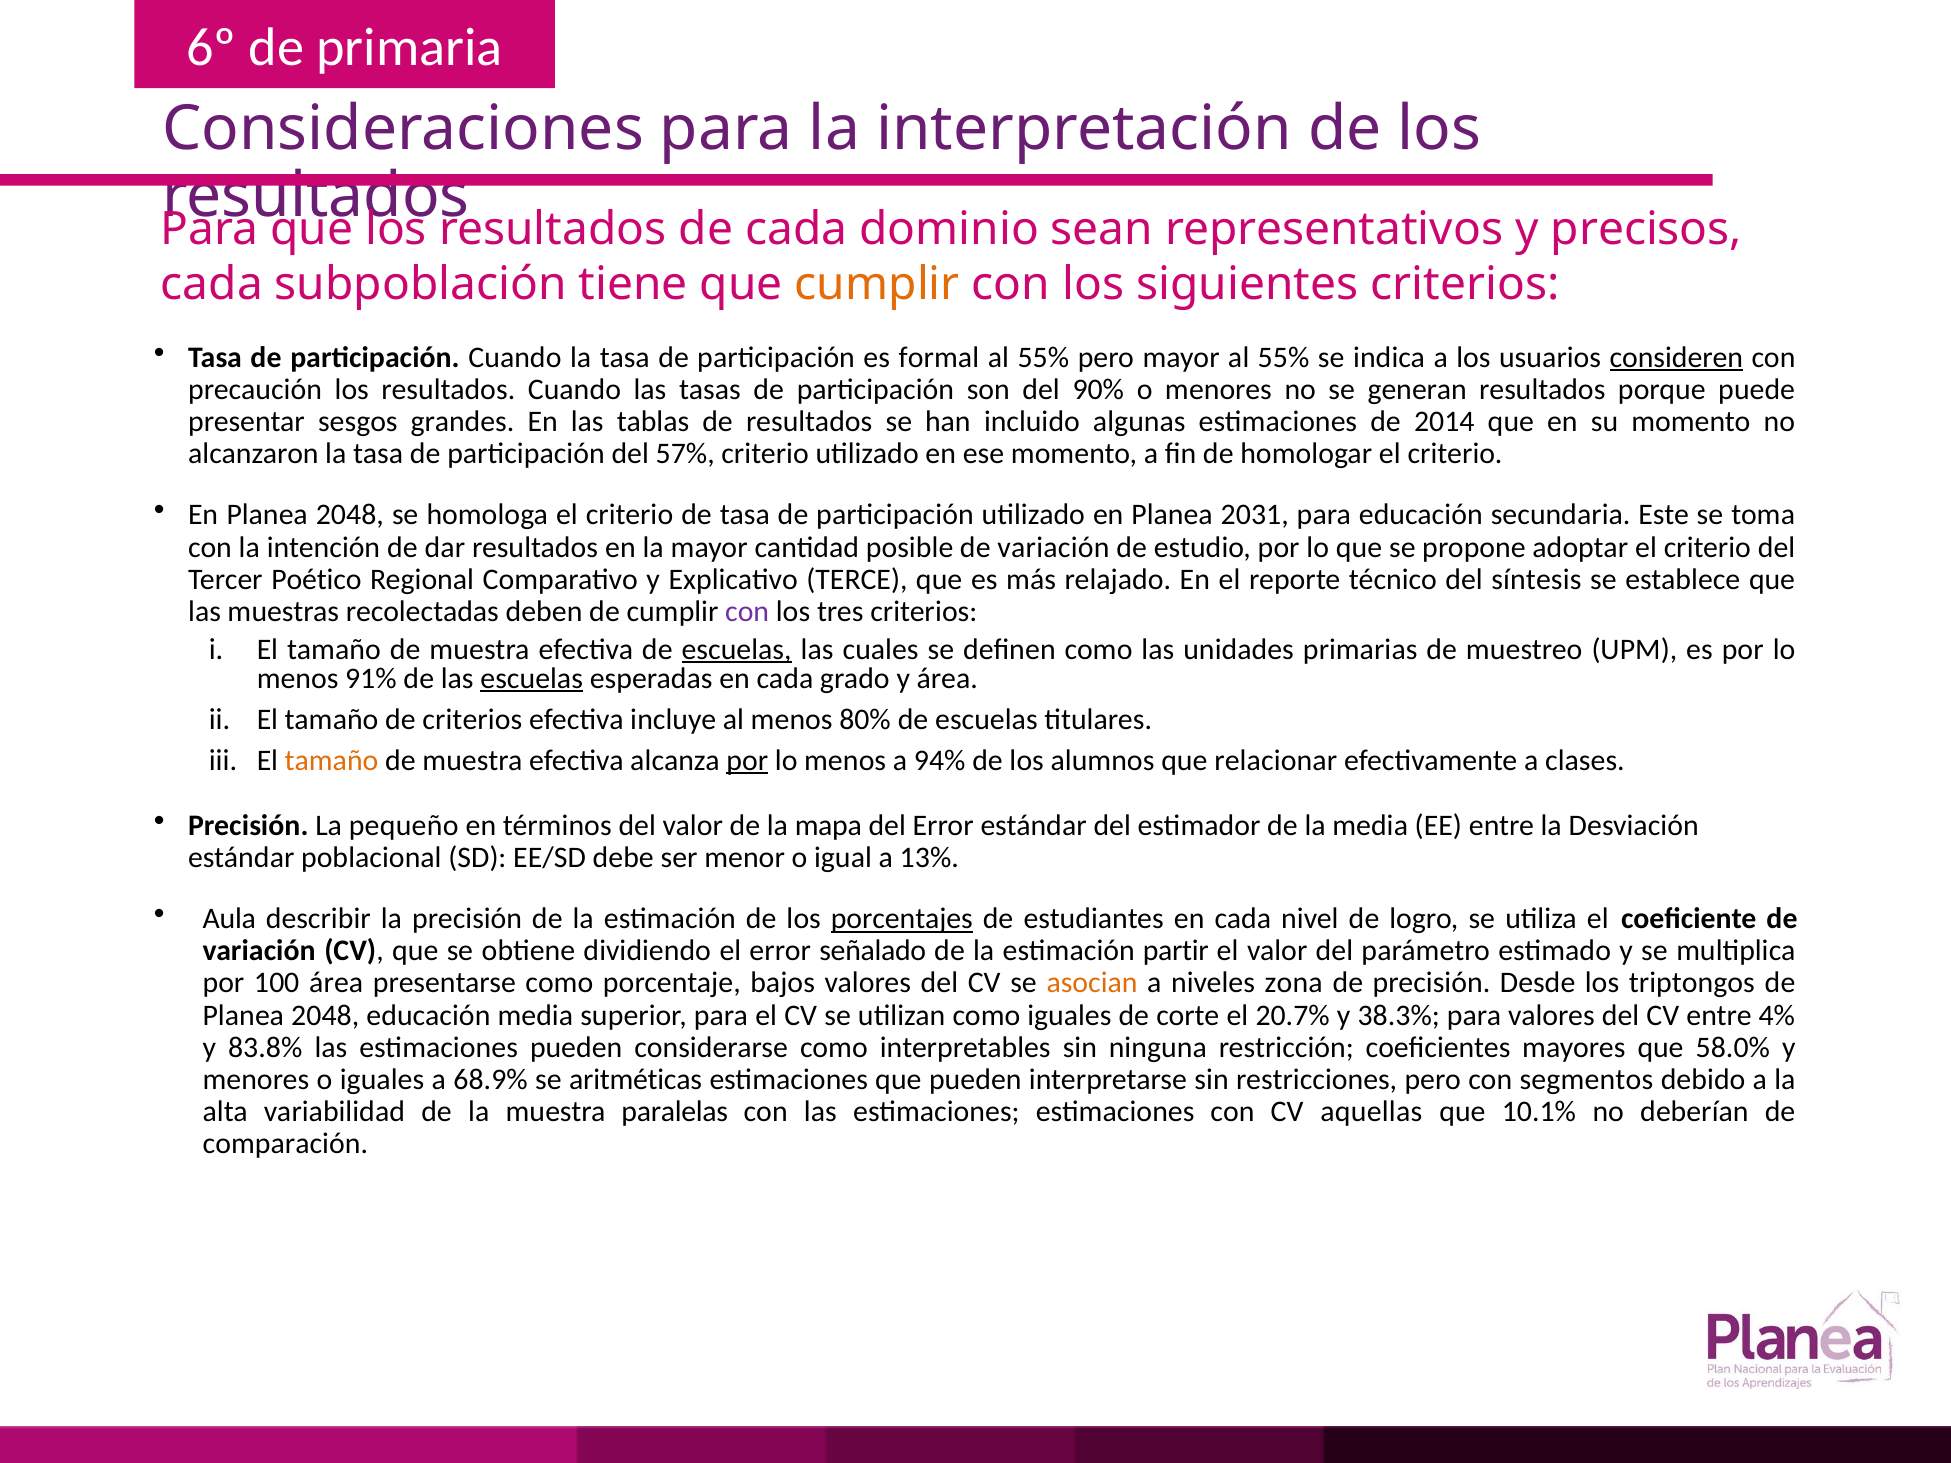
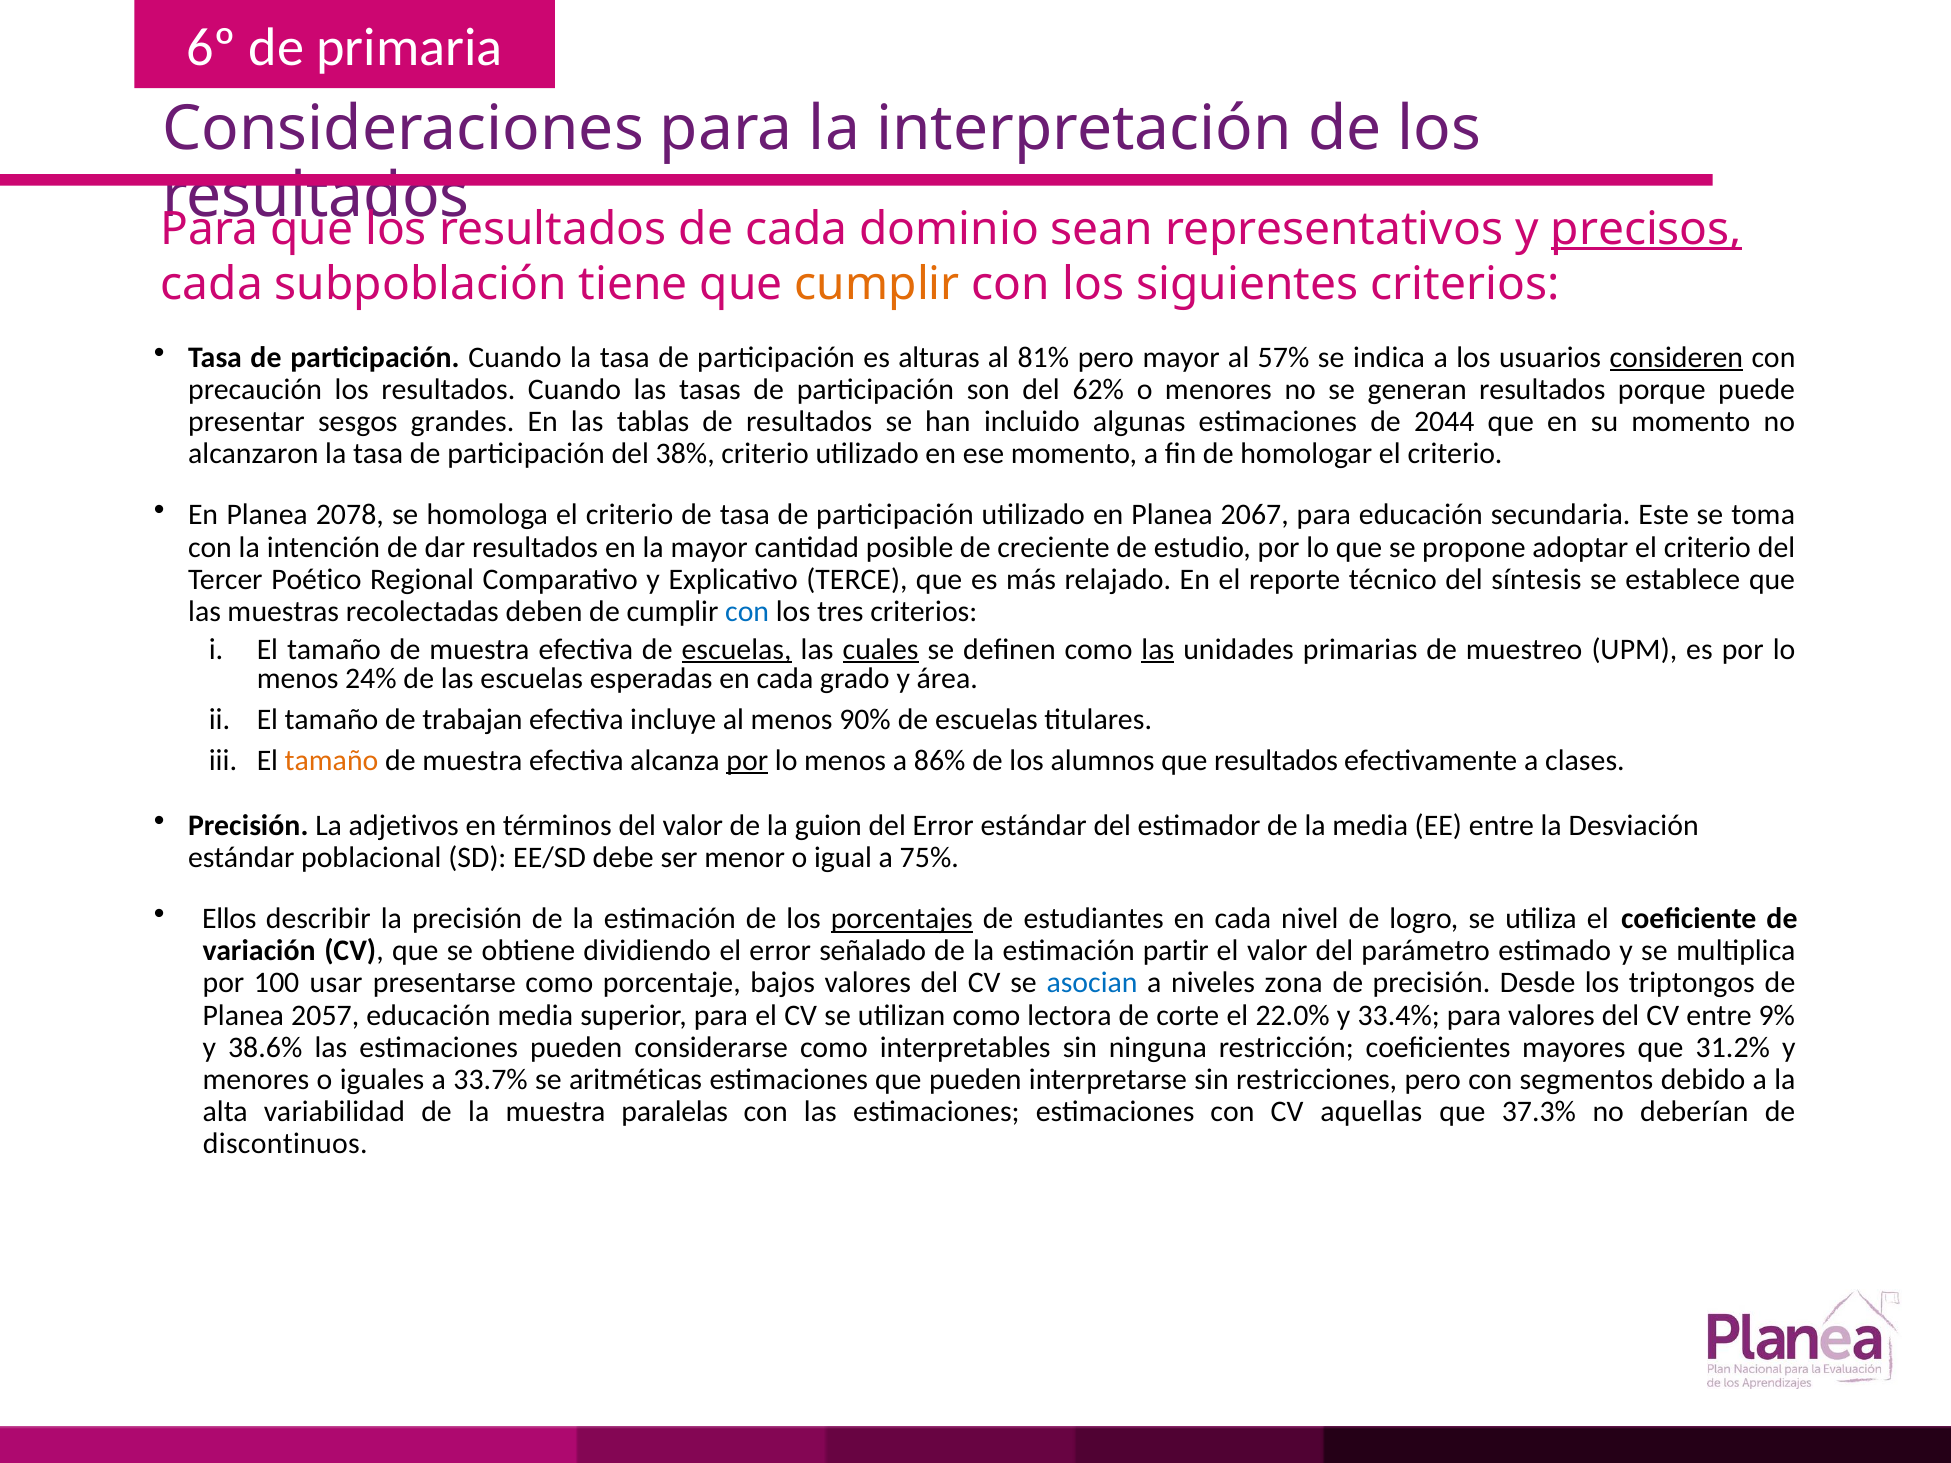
precisos underline: none -> present
formal: formal -> alturas
55% at (1043, 357): 55% -> 81%
mayor al 55%: 55% -> 57%
90%: 90% -> 62%
2014: 2014 -> 2044
57%: 57% -> 38%
En Planea 2048: 2048 -> 2078
2031: 2031 -> 2067
posible de variación: variación -> creciente
con at (747, 612) colour: purple -> blue
cuales underline: none -> present
las at (1158, 650) underline: none -> present
91%: 91% -> 24%
escuelas at (532, 678) underline: present -> none
de criterios: criterios -> trabajan
80%: 80% -> 90%
94%: 94% -> 86%
que relacionar: relacionar -> resultados
pequeño: pequeño -> adjetivos
mapa: mapa -> guion
13%: 13% -> 75%
Aula: Aula -> Ellos
100 área: área -> usar
asocian colour: orange -> blue
2048 at (325, 1016): 2048 -> 2057
como iguales: iguales -> lectora
20.7%: 20.7% -> 22.0%
38.3%: 38.3% -> 33.4%
4%: 4% -> 9%
83.8%: 83.8% -> 38.6%
58.0%: 58.0% -> 31.2%
68.9%: 68.9% -> 33.7%
10.1%: 10.1% -> 37.3%
comparación: comparación -> discontinuos
